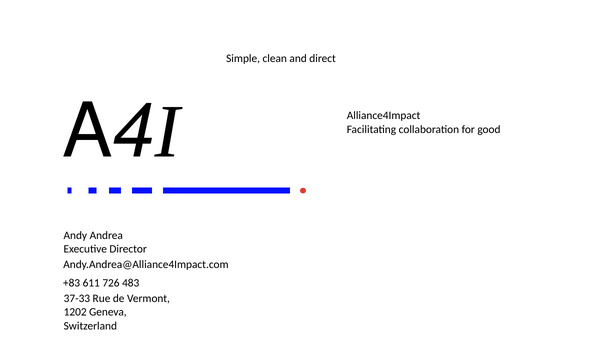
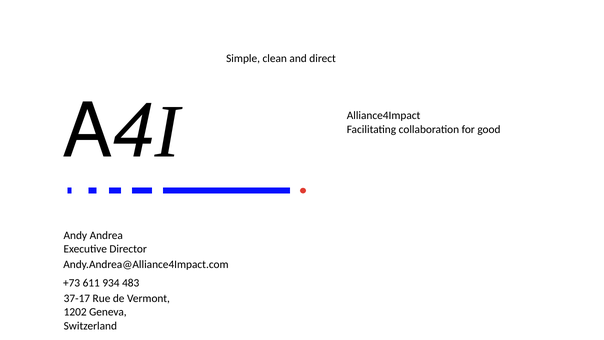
+83: +83 -> +73
726: 726 -> 934
37-33: 37-33 -> 37-17
